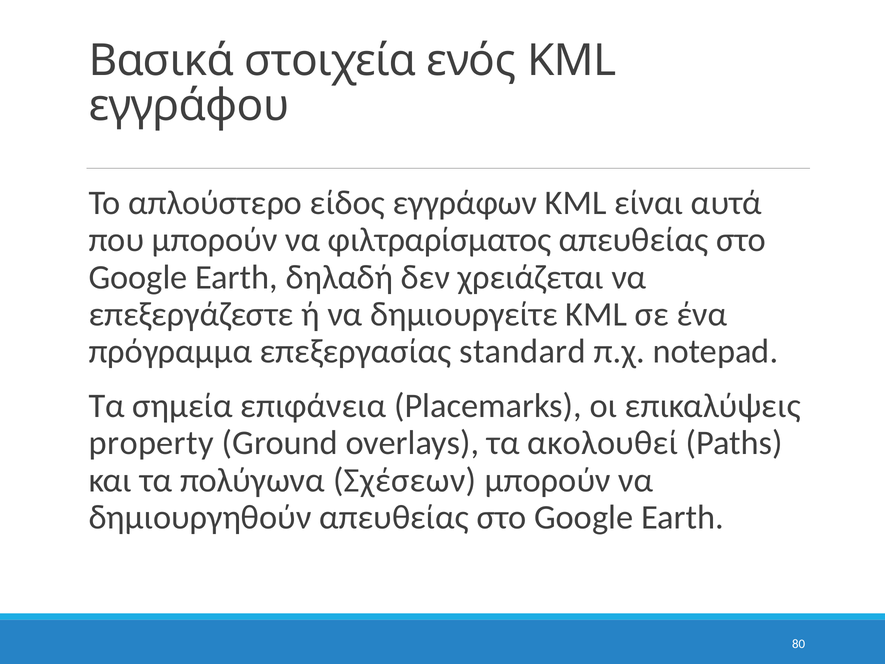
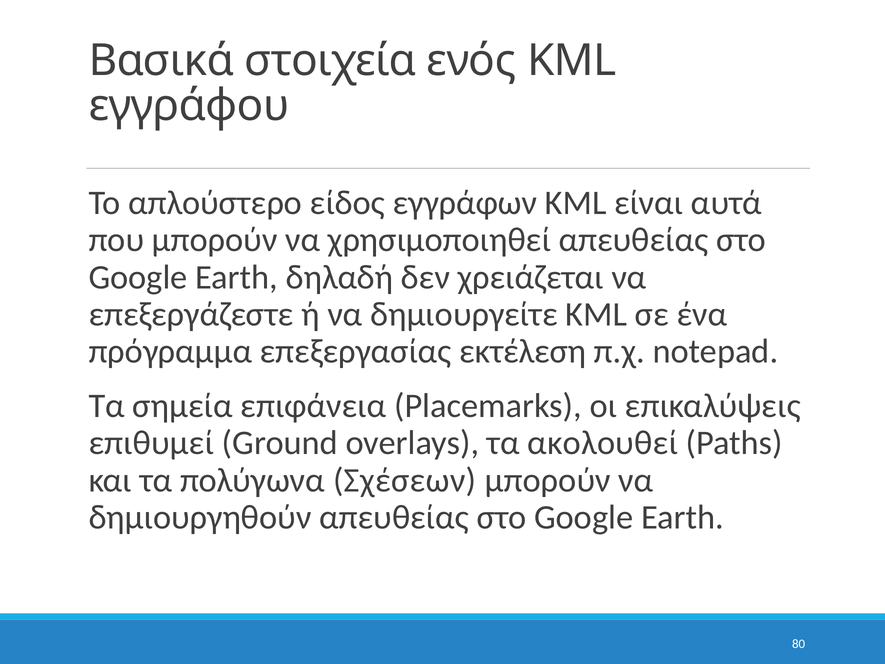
φιλτραρίσματος: φιλτραρίσματος -> χρησιμοποιηθεί
standard: standard -> εκτέλεση
property: property -> επιθυμεί
